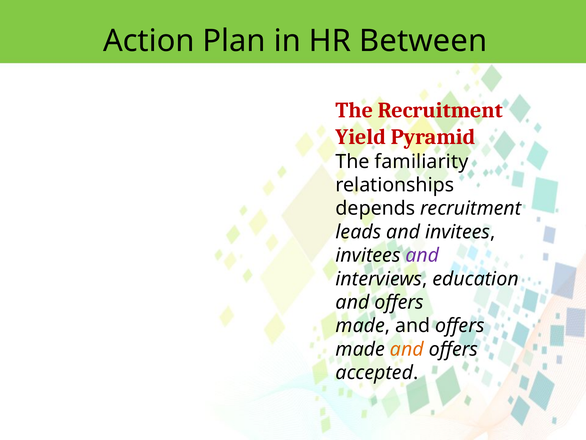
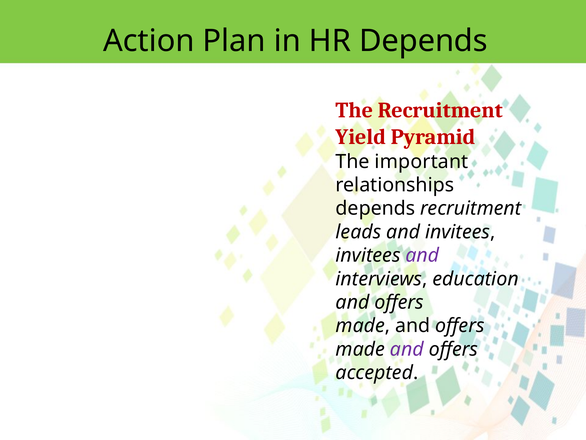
HR Between: Between -> Depends
familiarity: familiarity -> important
and at (407, 349) colour: orange -> purple
